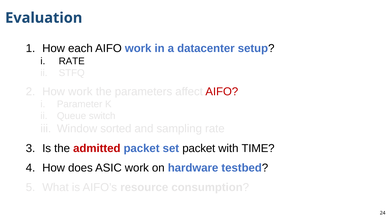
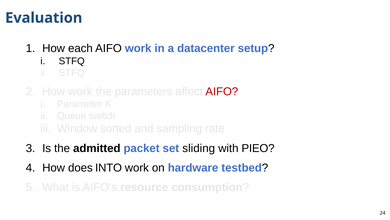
RATE at (72, 61): RATE -> STFQ
admitted colour: red -> black
set packet: packet -> sliding
TIME: TIME -> PIEO
ASIC: ASIC -> INTO
